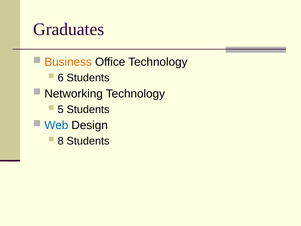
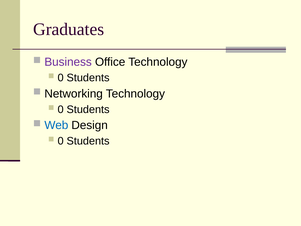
Business colour: orange -> purple
6 at (61, 78): 6 -> 0
5 at (61, 109): 5 -> 0
8 at (61, 141): 8 -> 0
